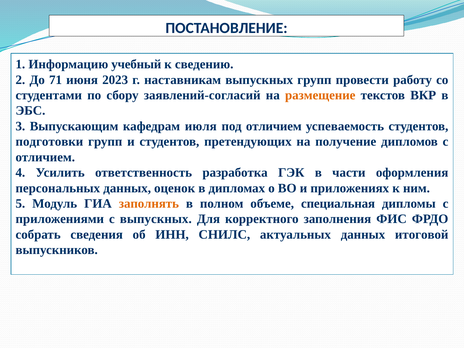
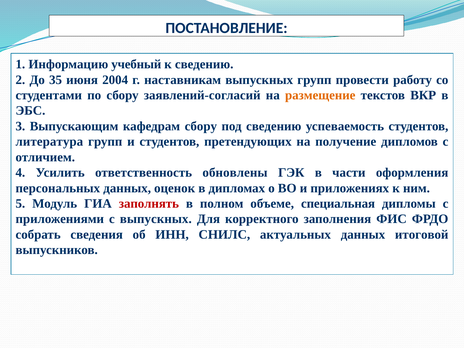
71: 71 -> 35
2023: 2023 -> 2004
кафедрам июля: июля -> сбору
под отличием: отличием -> сведению
подготовки: подготовки -> литература
разработка: разработка -> обновлены
заполнять colour: orange -> red
